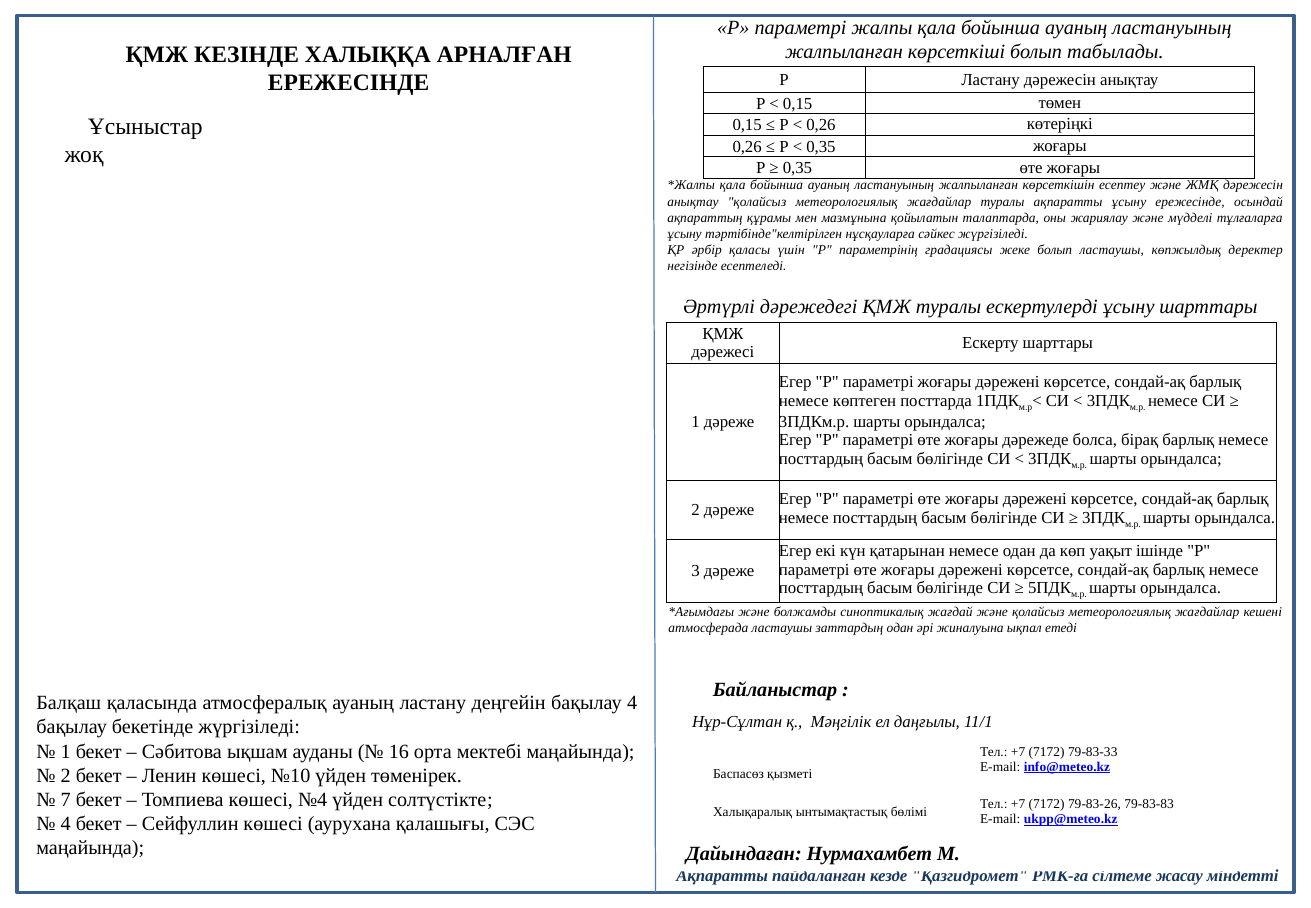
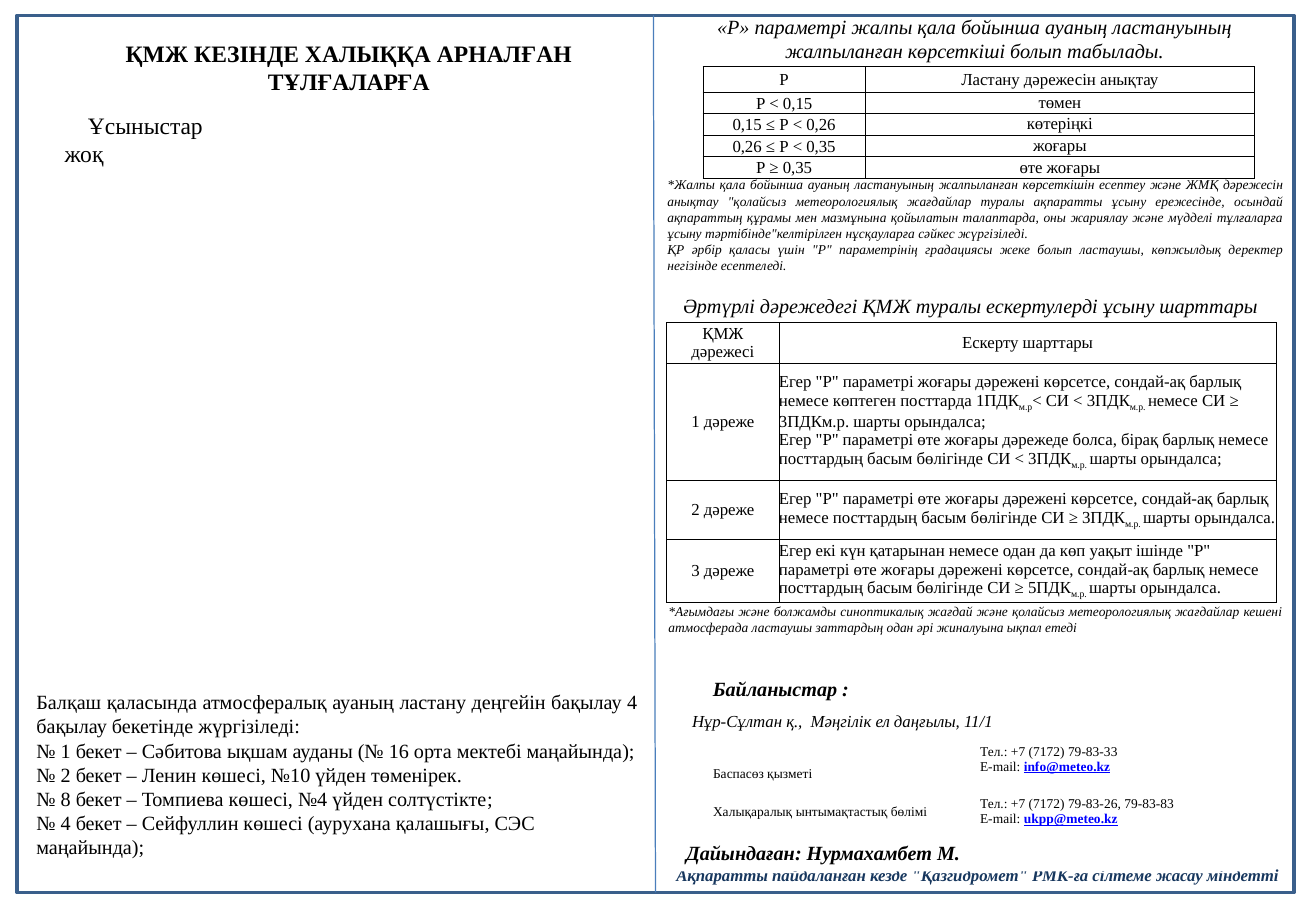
ЕРЕЖЕСІНДЕ at (349, 83): ЕРЕЖЕСІНДЕ -> ТҰЛҒАЛАРҒА
7: 7 -> 8
